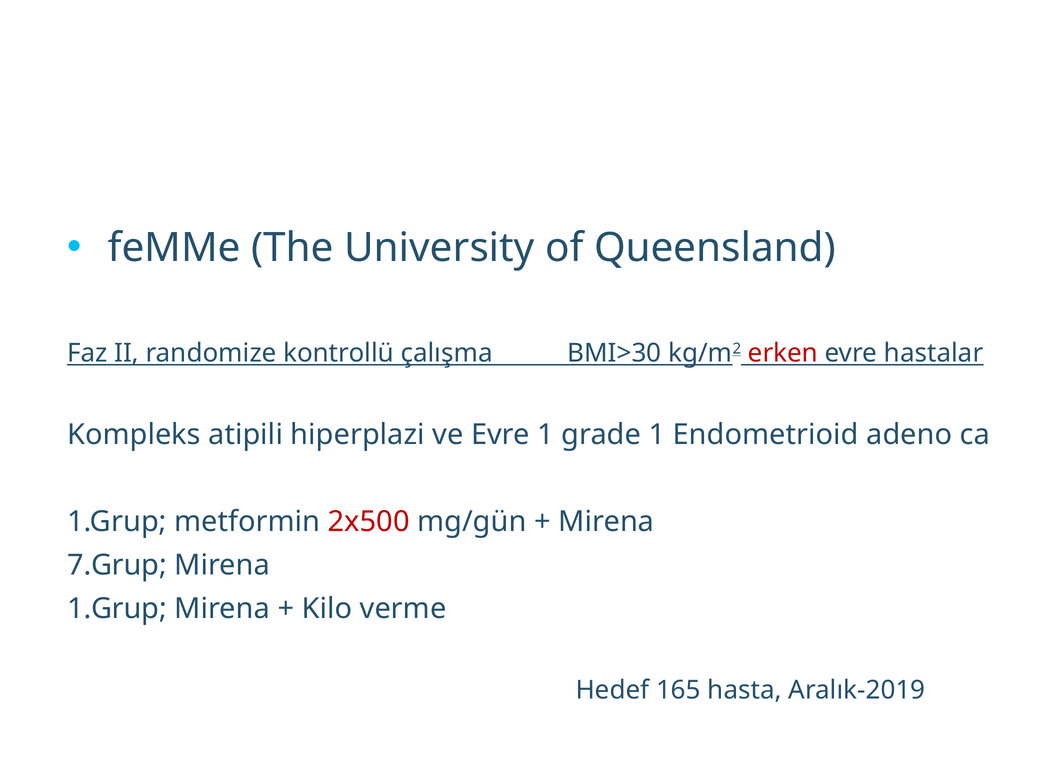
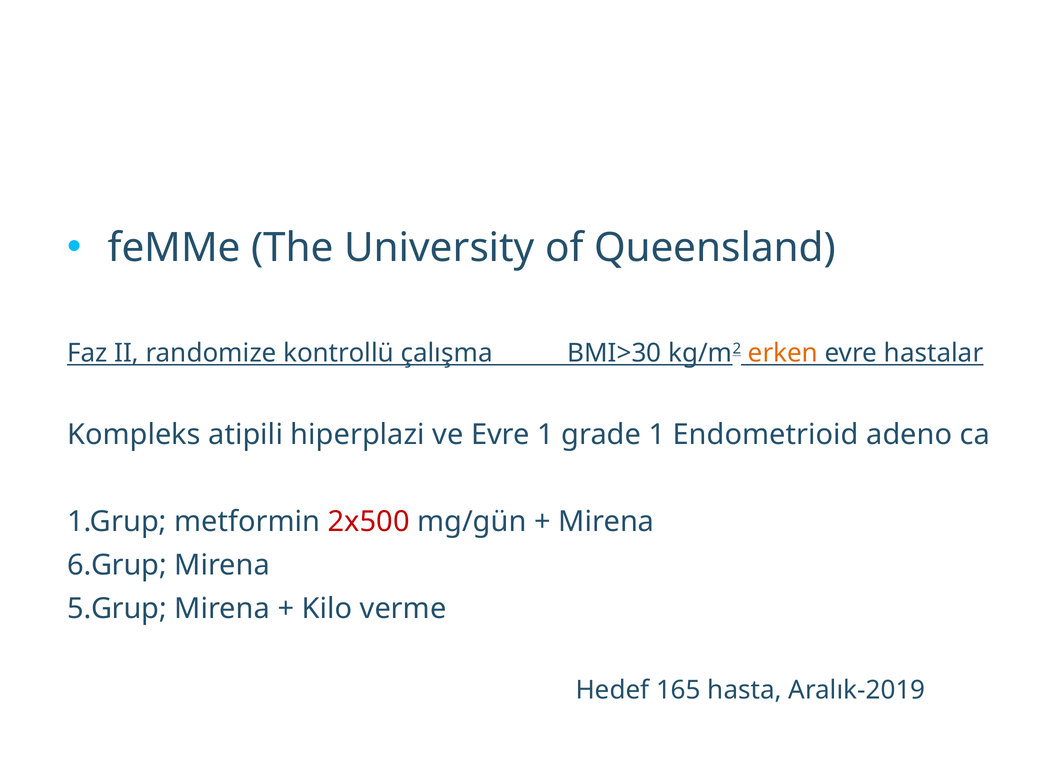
erken colour: red -> orange
7.Grup: 7.Grup -> 6.Grup
1.Grup at (117, 609): 1.Grup -> 5.Grup
